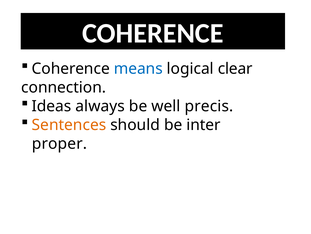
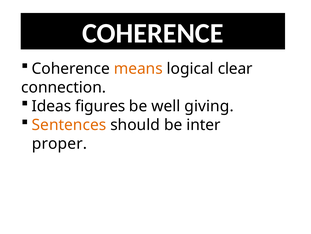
means colour: blue -> orange
always: always -> figures
precis: precis -> giving
